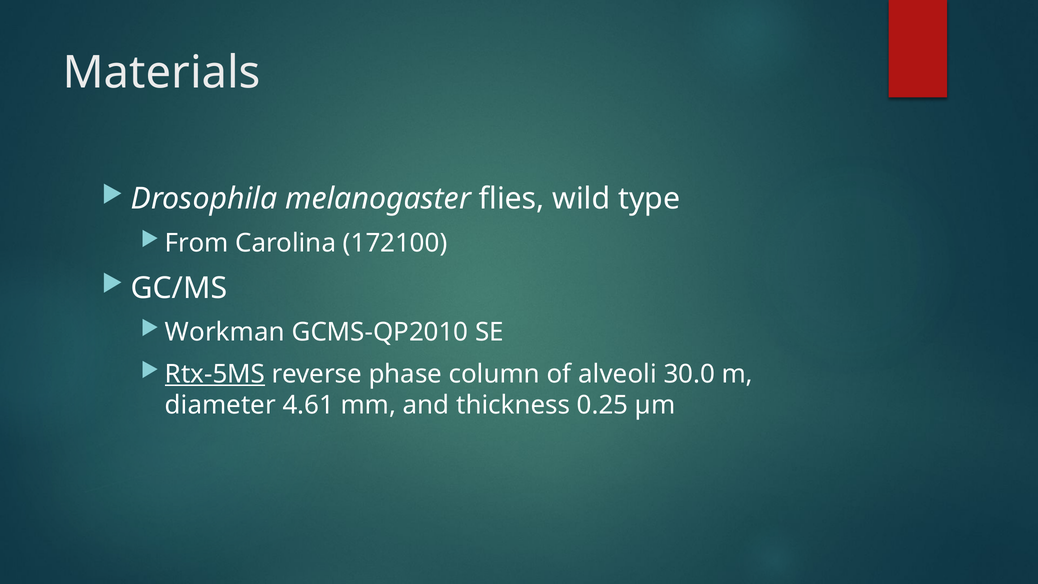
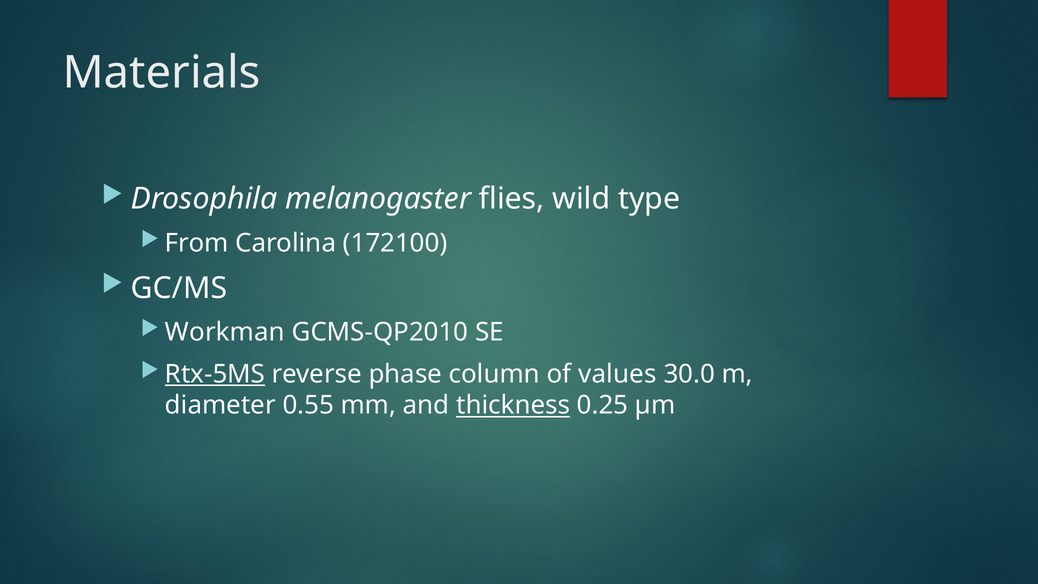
alveoli: alveoli -> values
4.61: 4.61 -> 0.55
thickness underline: none -> present
